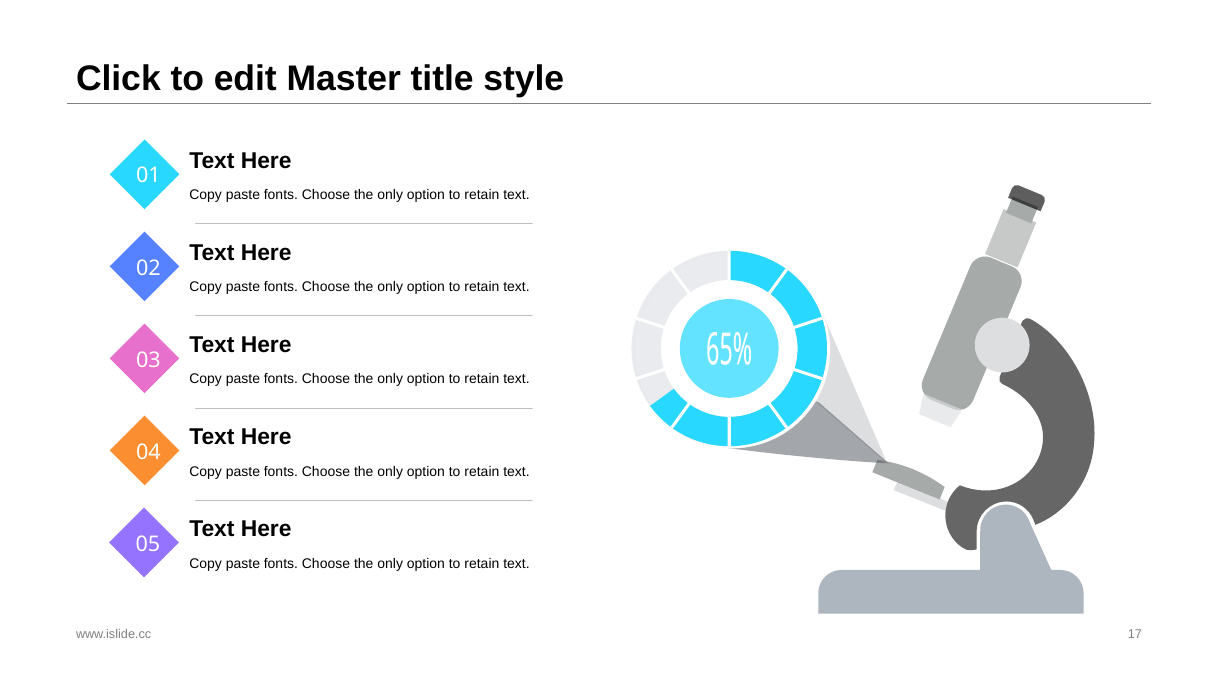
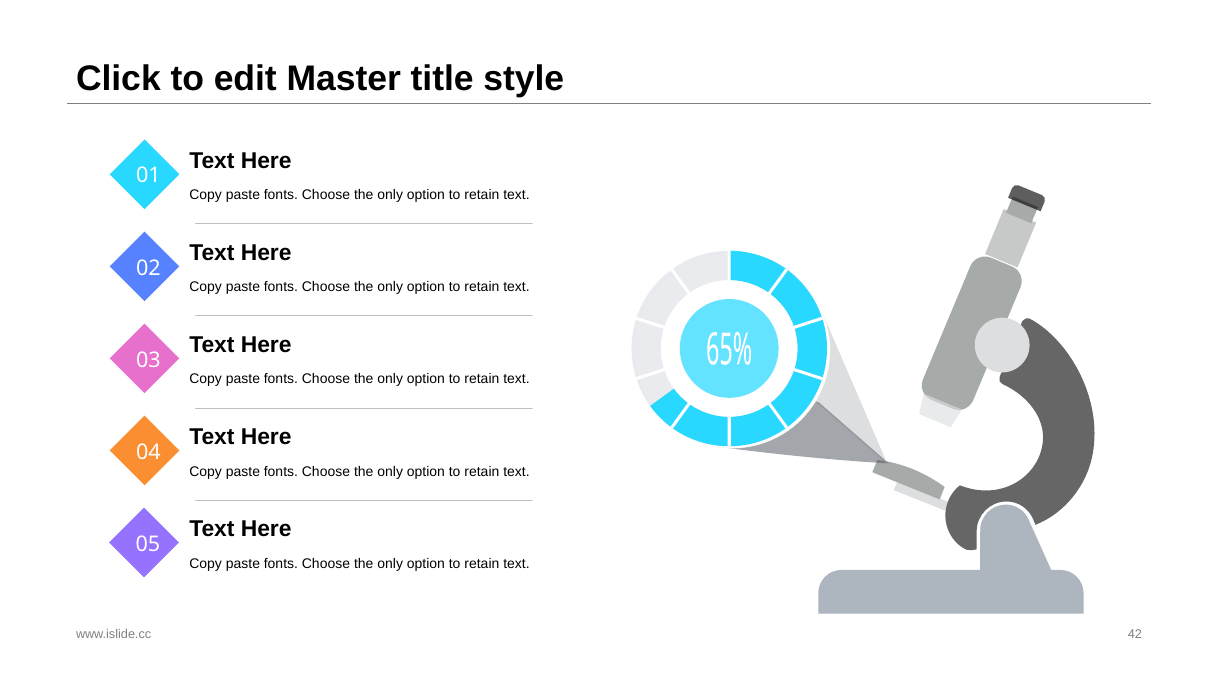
17: 17 -> 42
